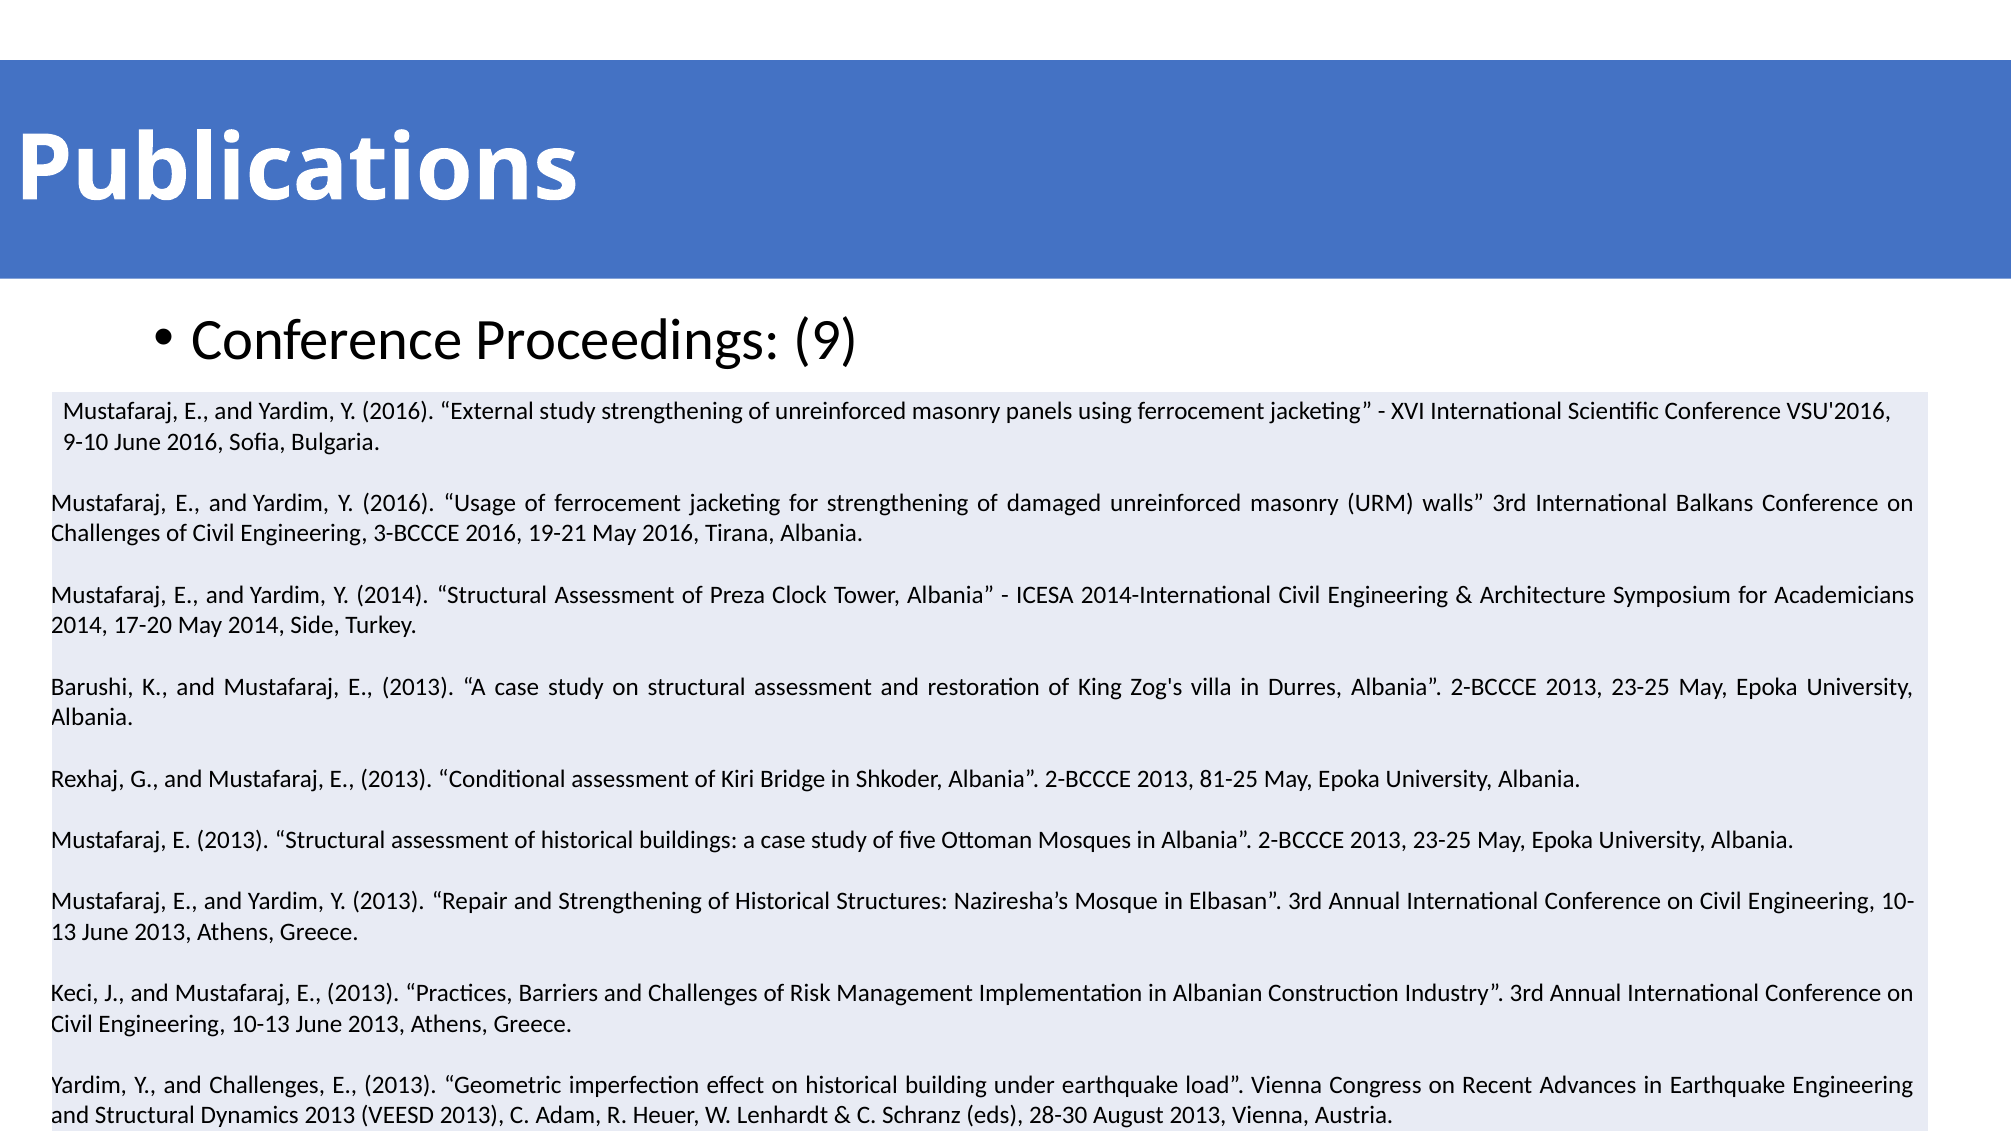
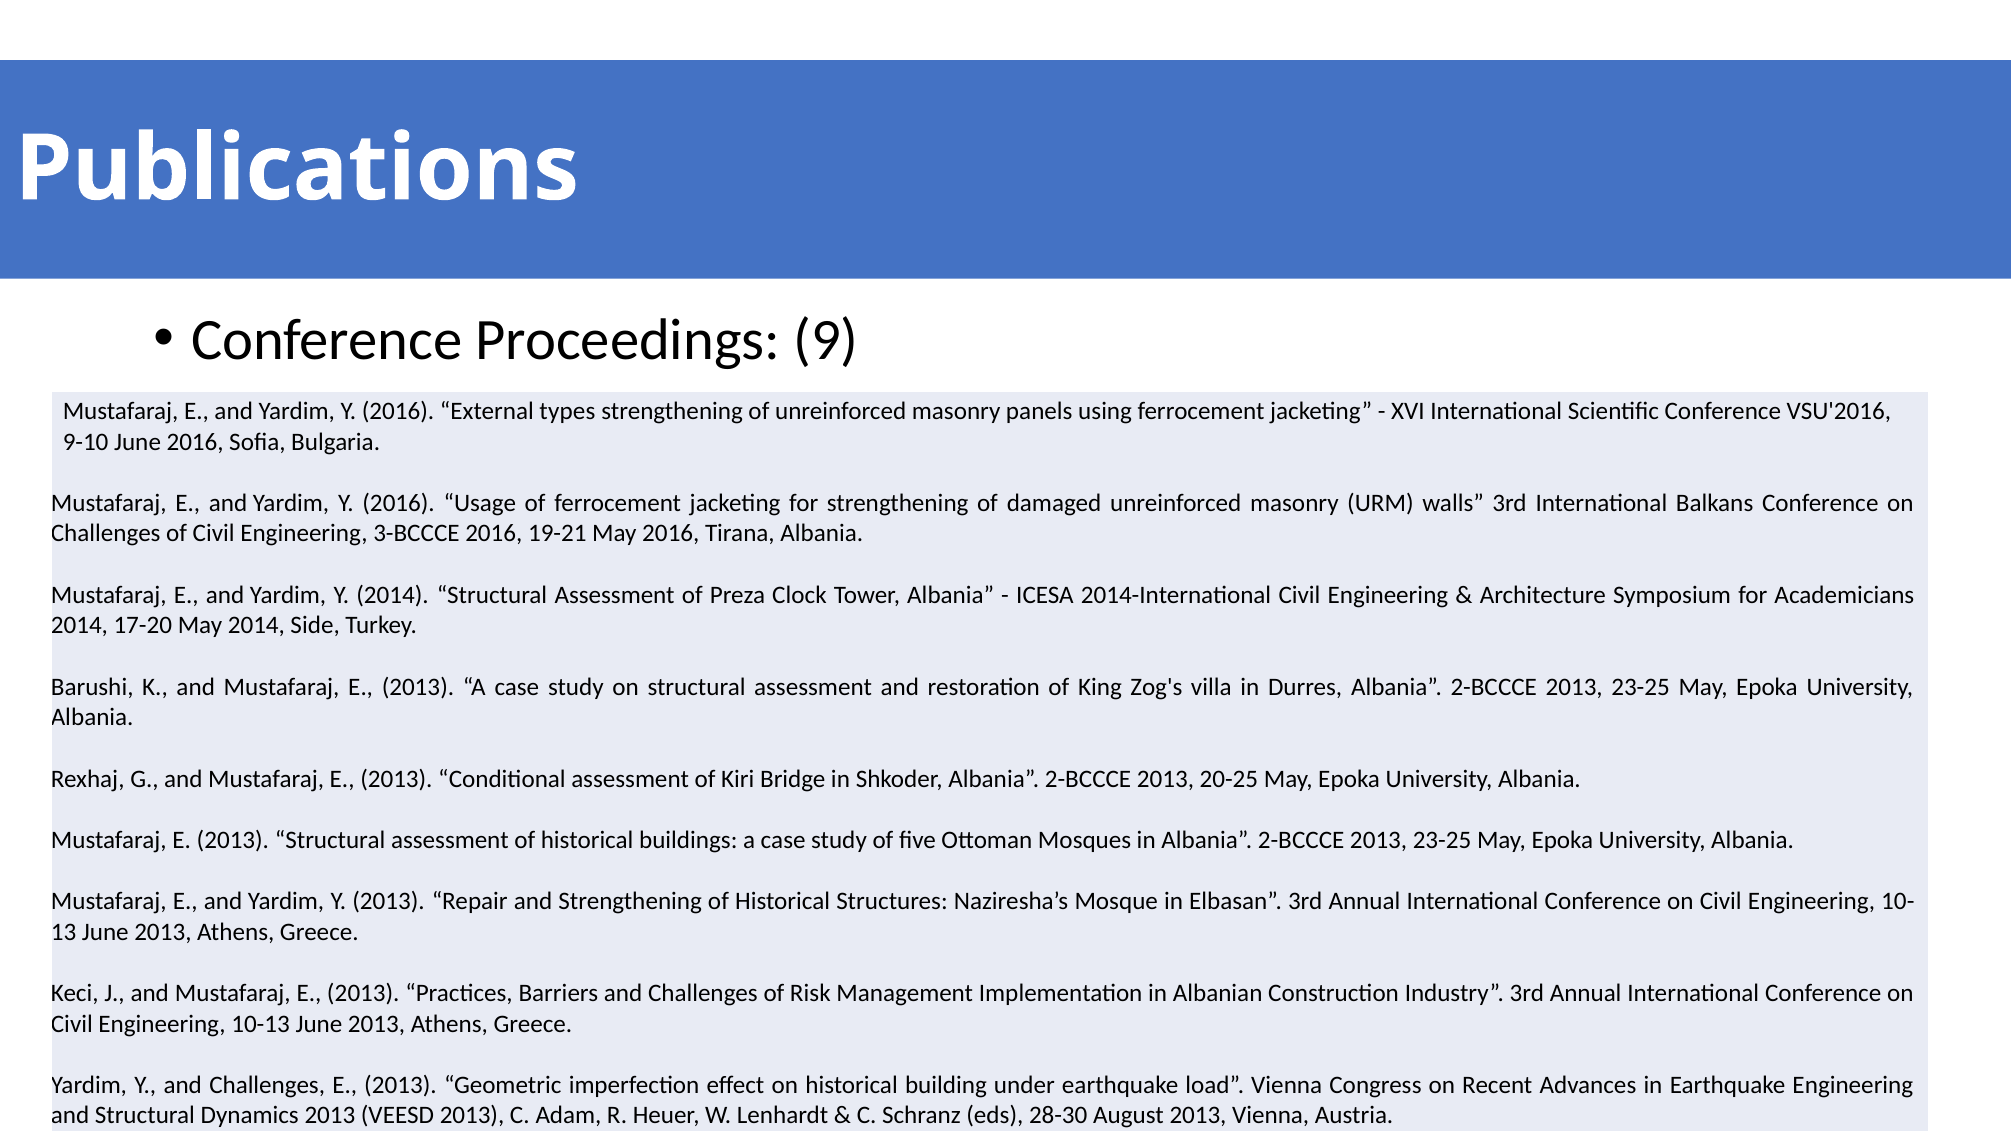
External study: study -> types
81-25: 81-25 -> 20-25
